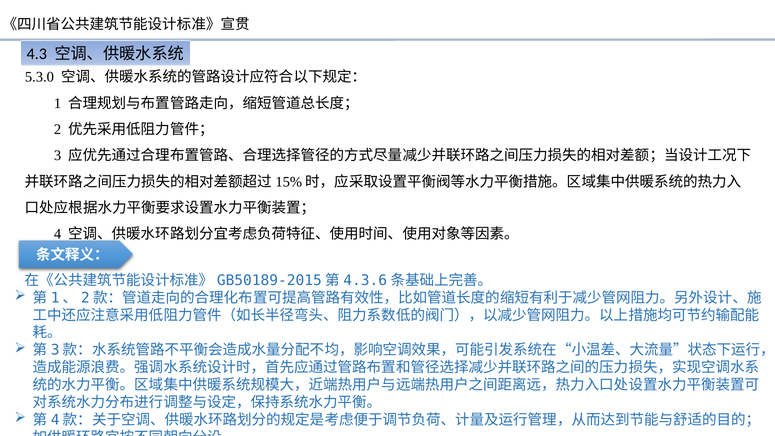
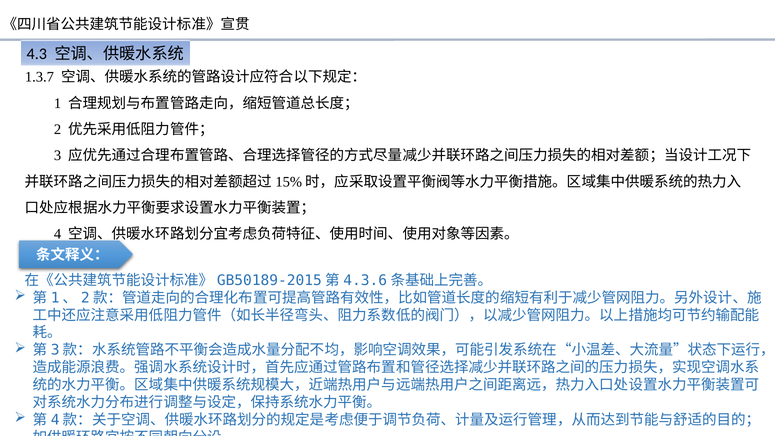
5.3.0: 5.3.0 -> 1.3.7
